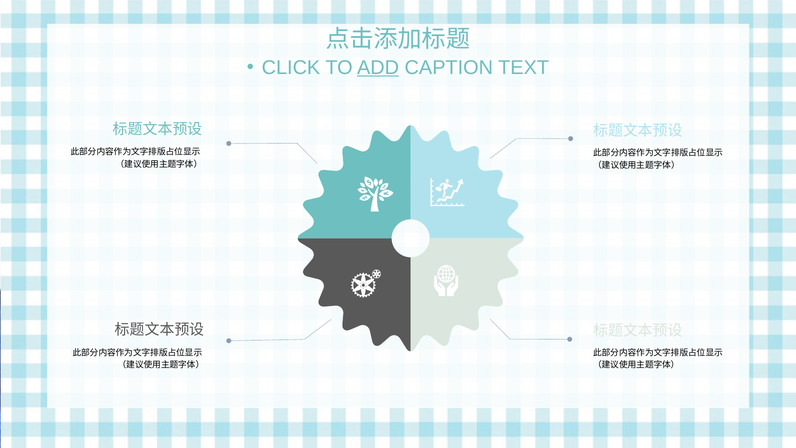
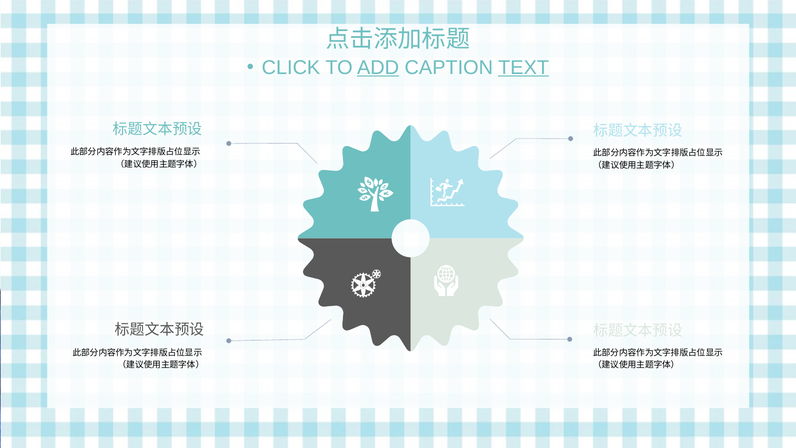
TEXT underline: none -> present
